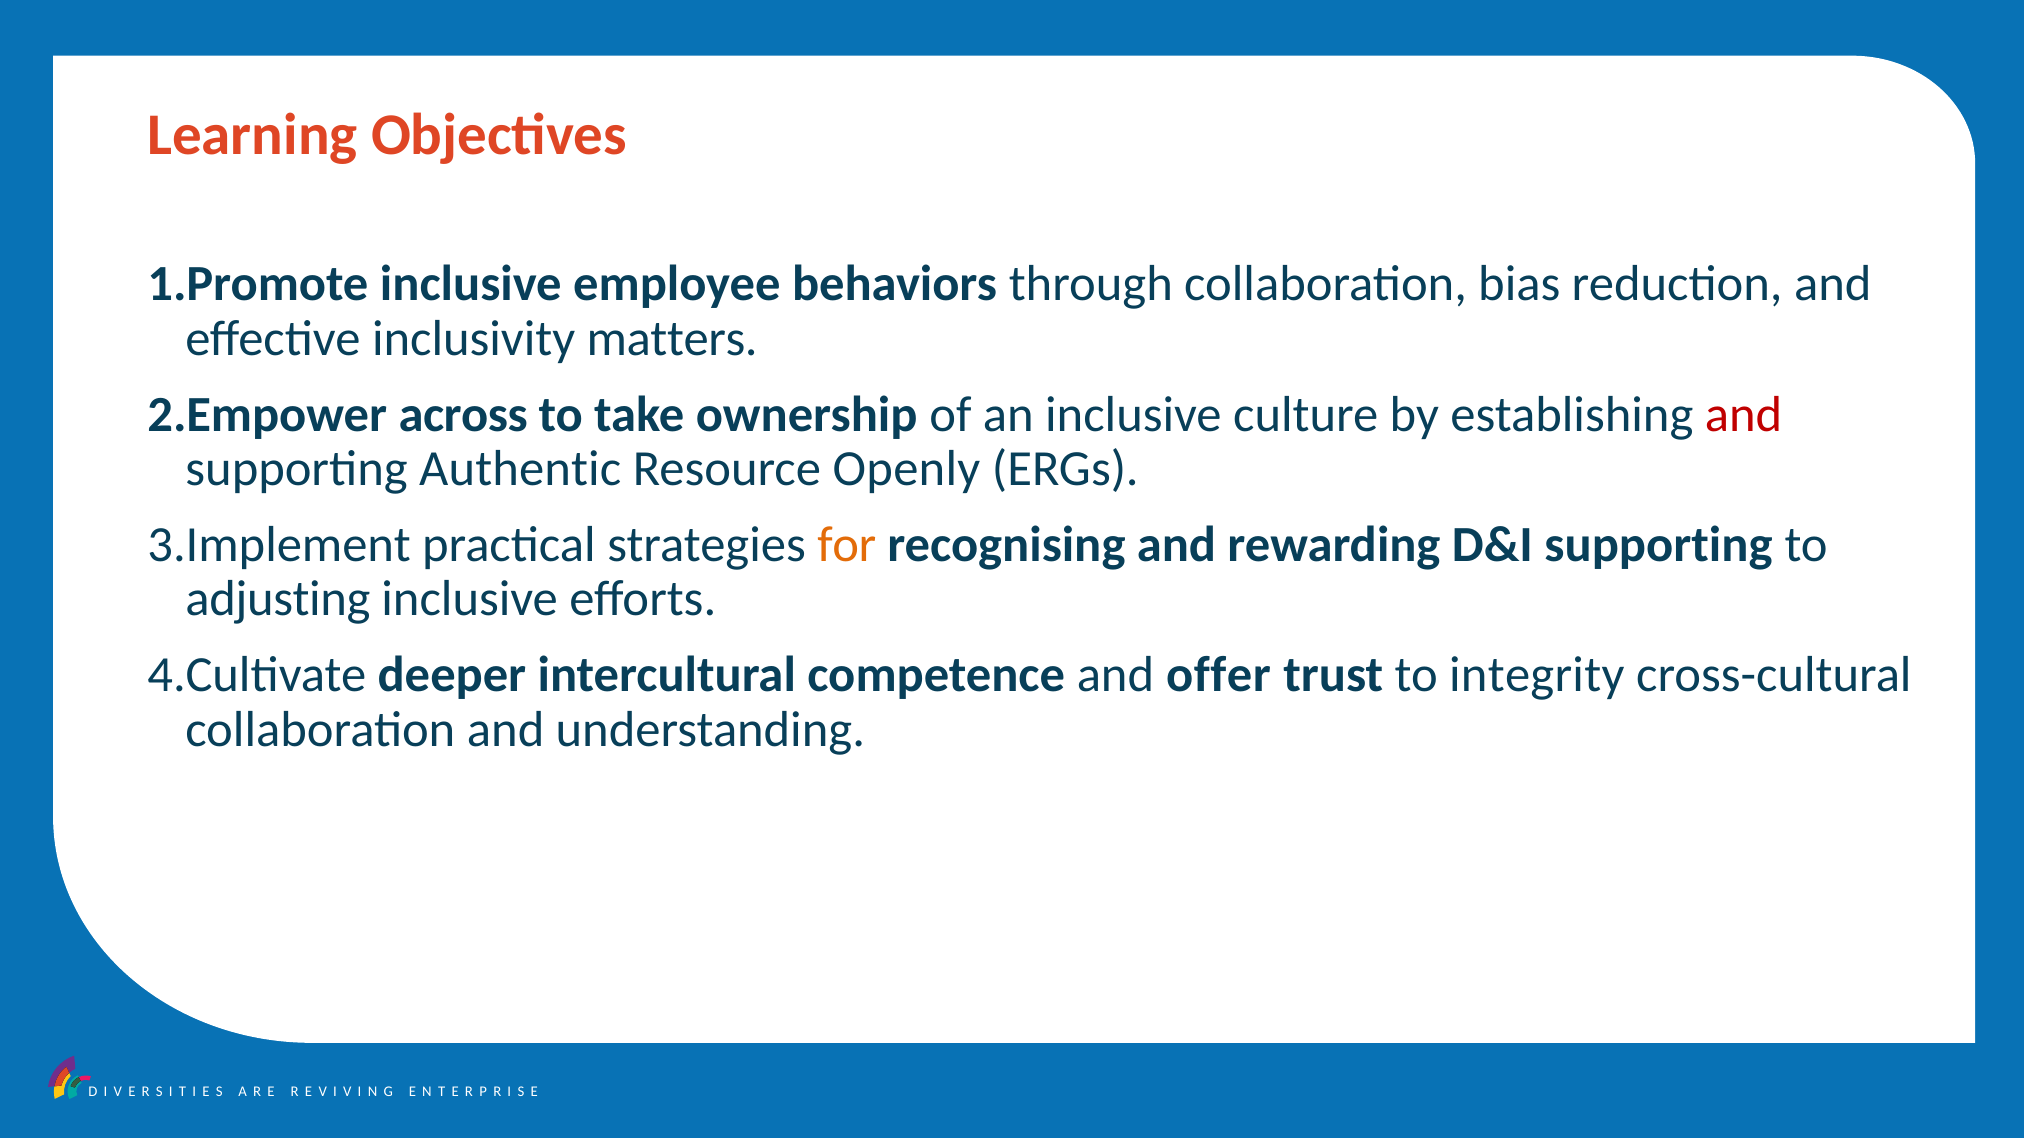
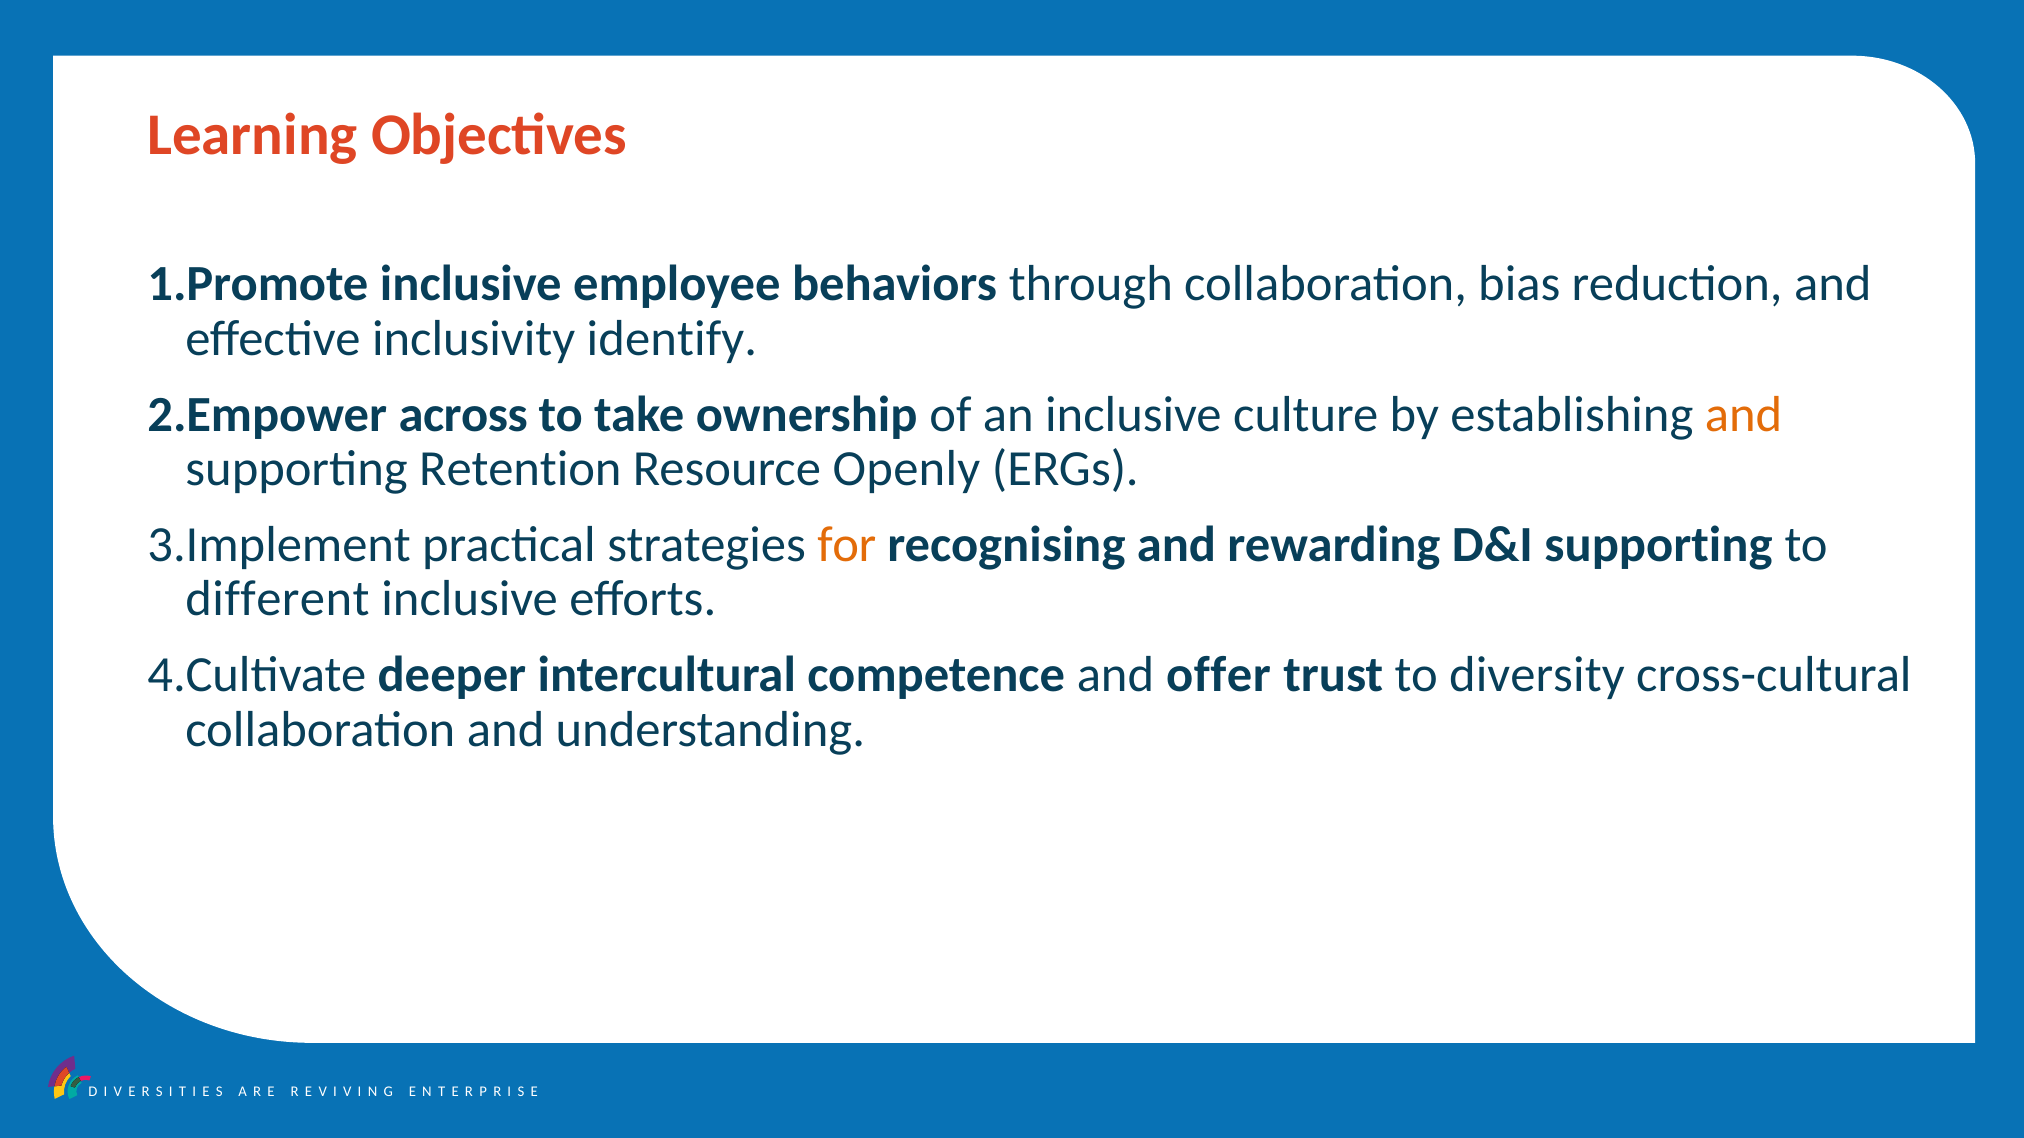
matters: matters -> identify
and at (1744, 415) colour: red -> orange
Authentic: Authentic -> Retention
adjusting: adjusting -> different
integrity: integrity -> diversity
